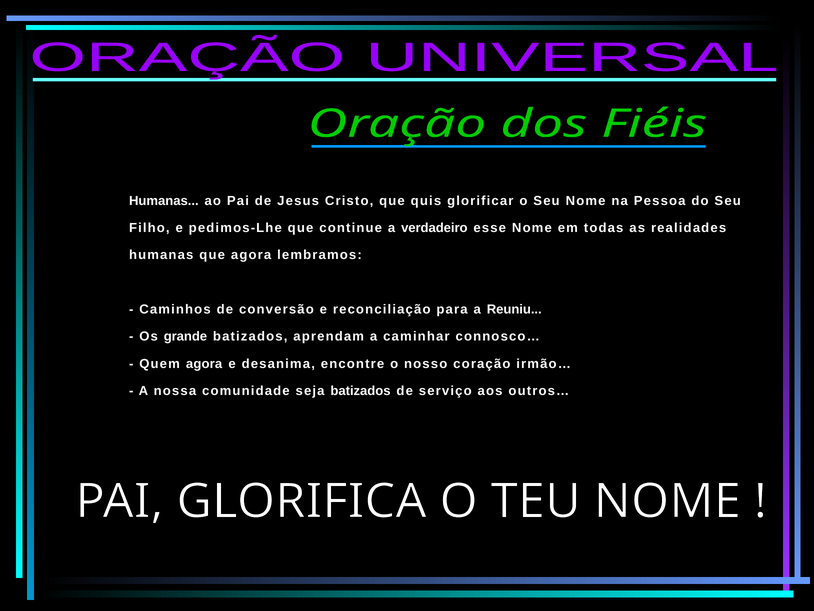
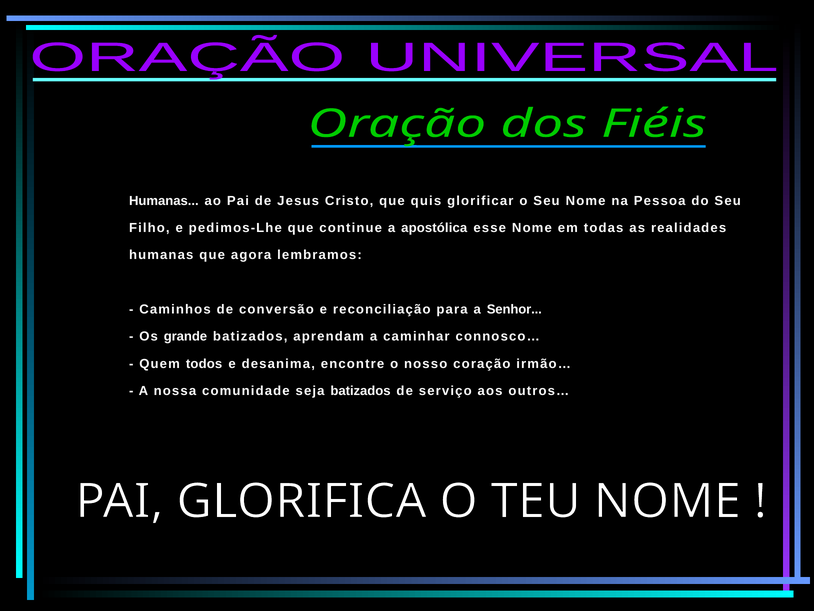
verdadeiro: verdadeiro -> apostólica
Reuniu: Reuniu -> Senhor
Quem agora: agora -> todos
